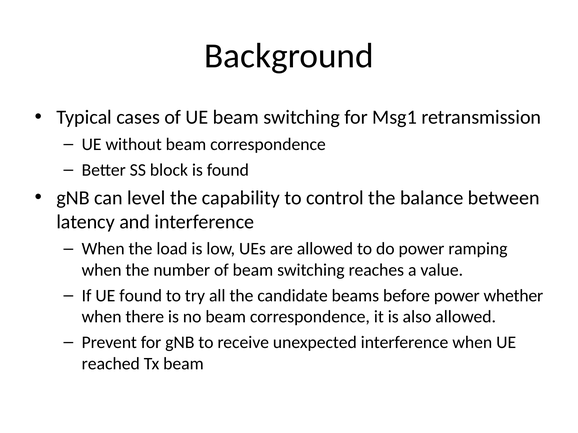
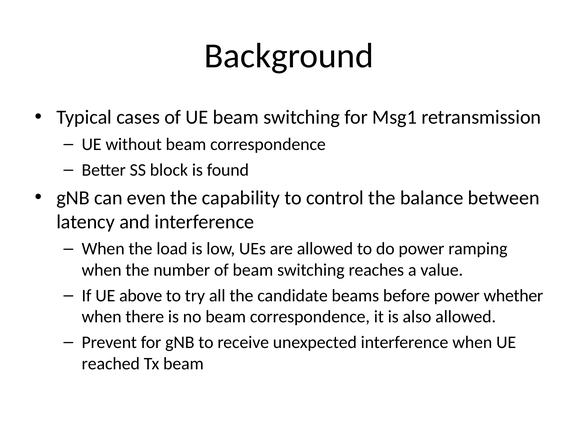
level: level -> even
UE found: found -> above
